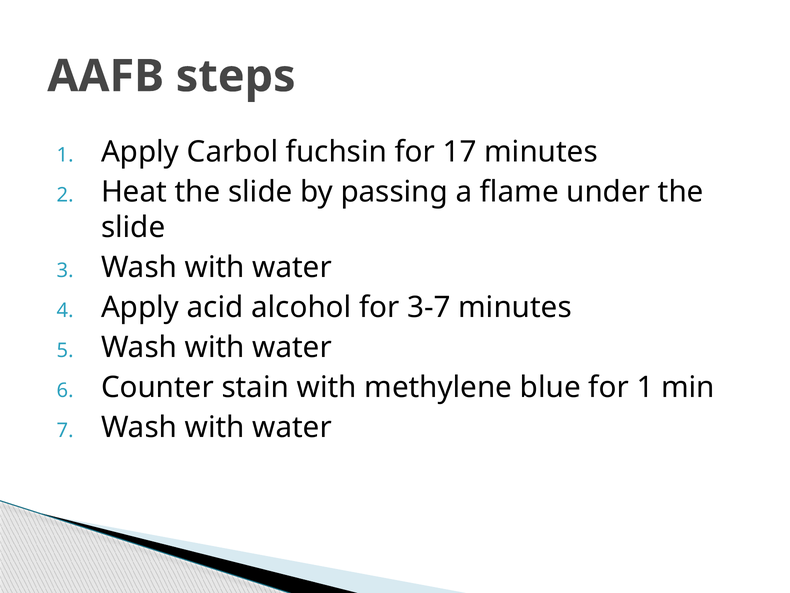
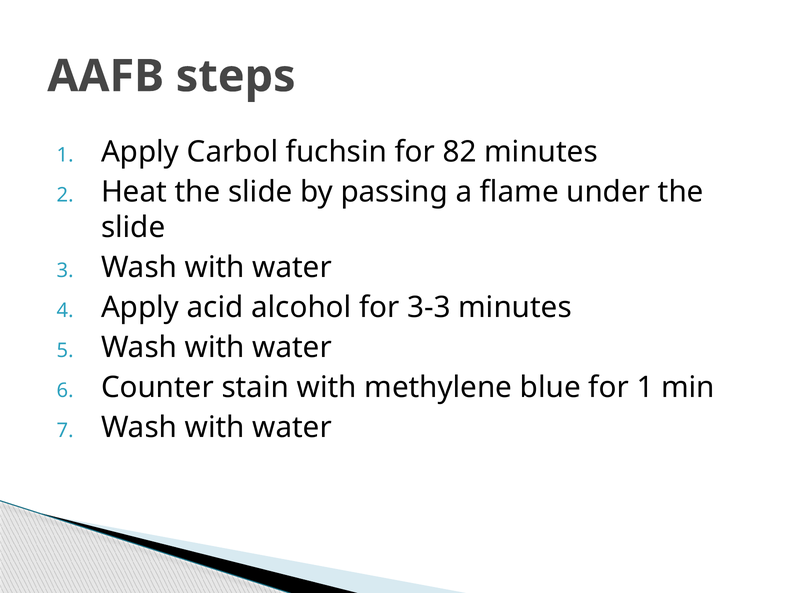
17: 17 -> 82
3-7: 3-7 -> 3-3
